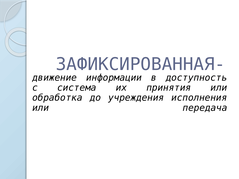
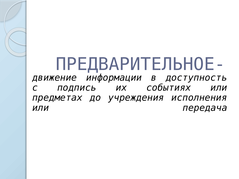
ЗАФИКСИРОВАННАЯ-: ЗАФИКСИРОВАННАЯ- -> ПРЕДВАРИТЕЛЬНОЕ-
система: система -> подпись
принятия: принятия -> событиях
обработка: обработка -> предметах
